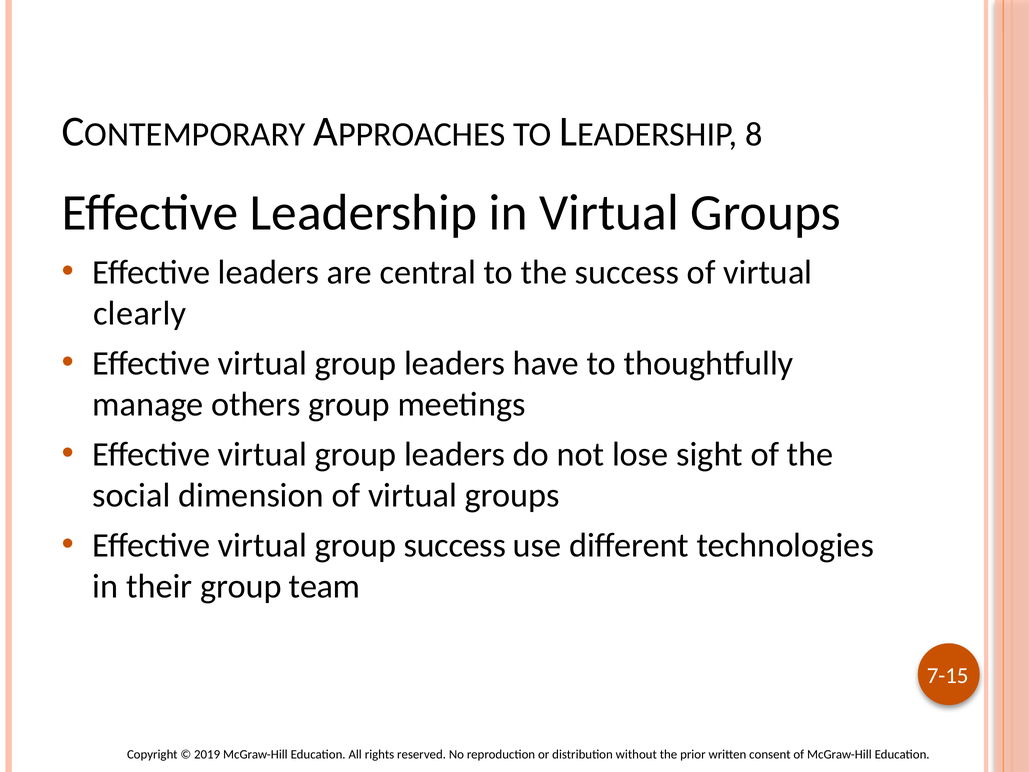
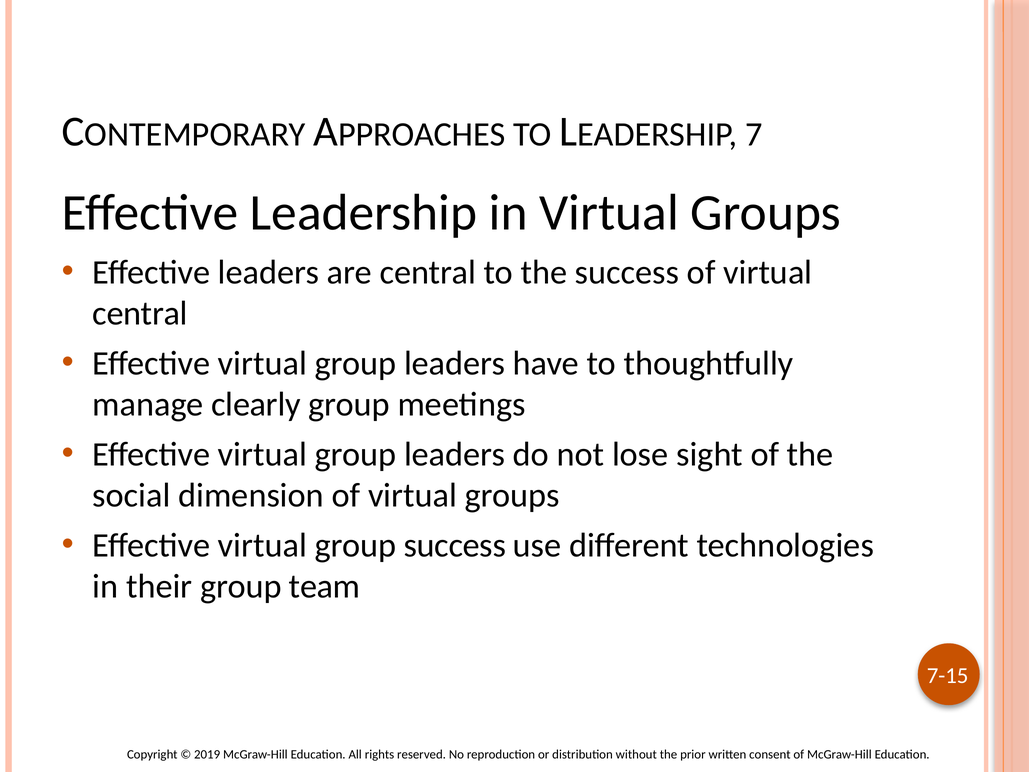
8: 8 -> 7
clearly at (140, 314): clearly -> central
others: others -> clearly
